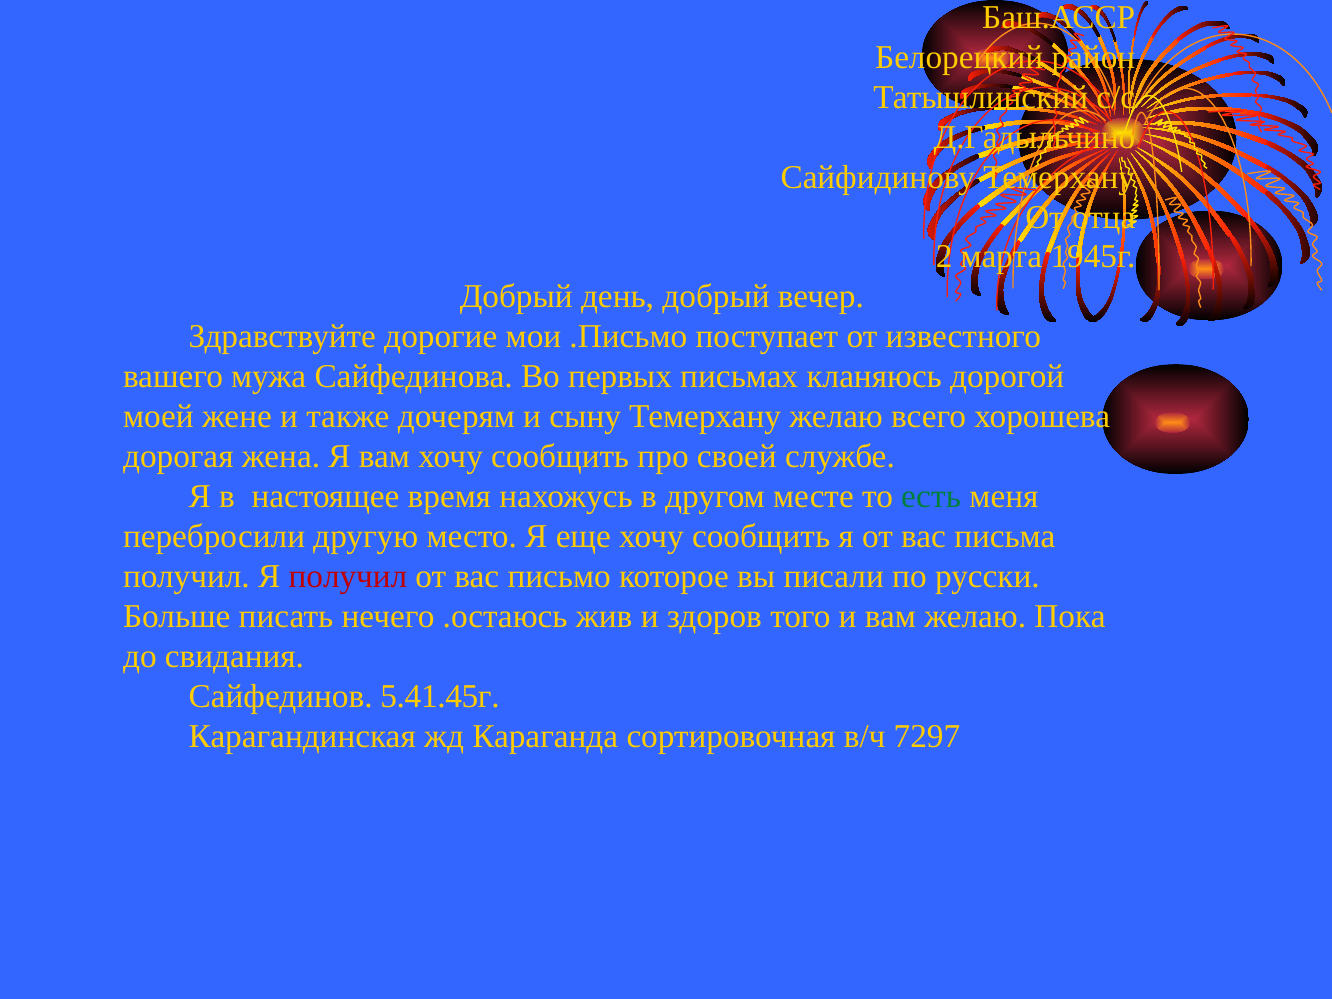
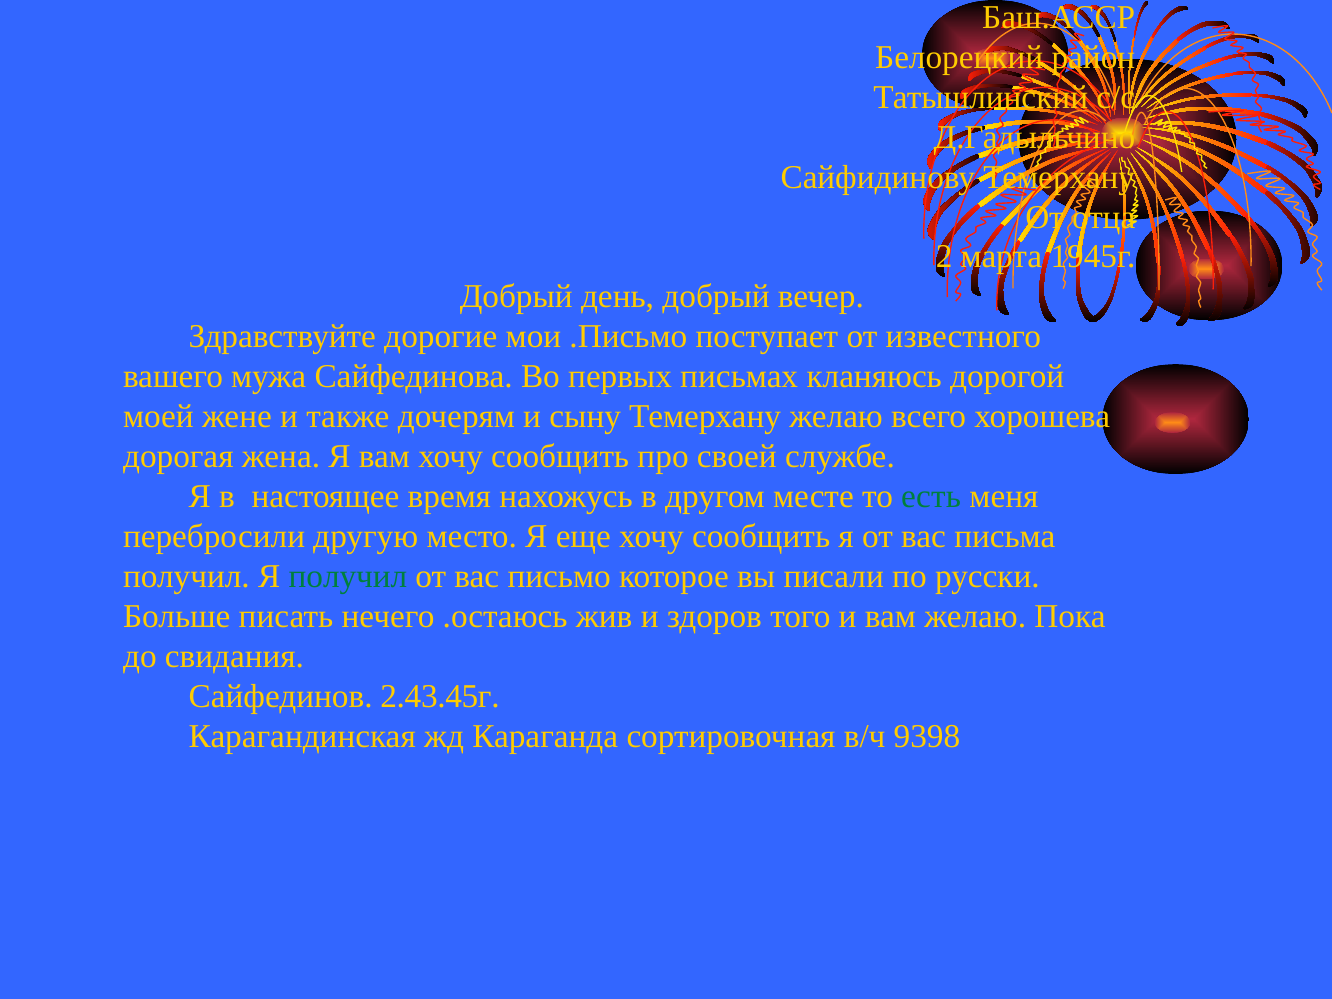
получил at (348, 577) colour: red -> green
5.41.45г: 5.41.45г -> 2.43.45г
7297: 7297 -> 9398
